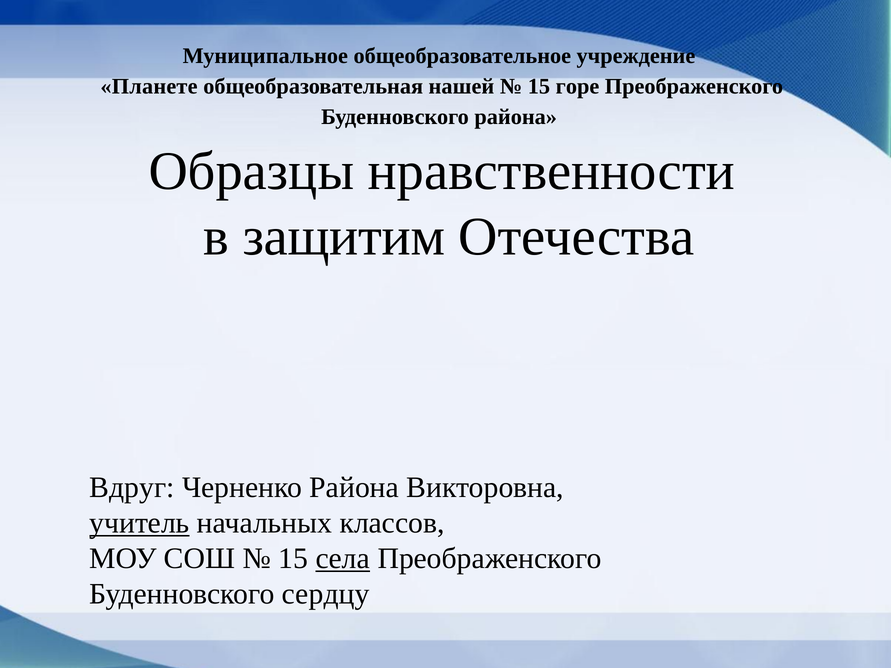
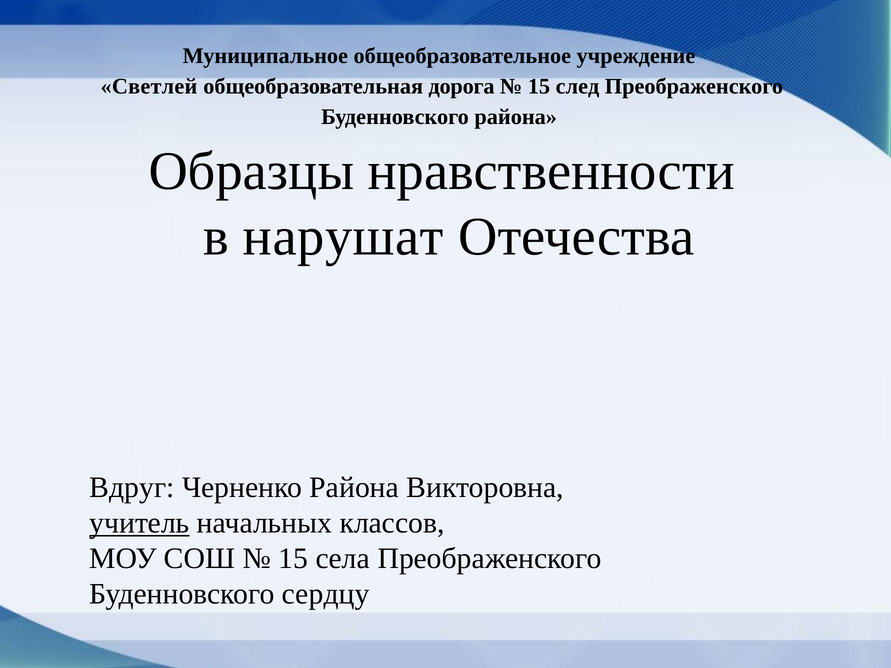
Планете: Планете -> Светлей
нашей: нашей -> дорога
горе: горе -> след
защитим: защитим -> нарушат
села underline: present -> none
